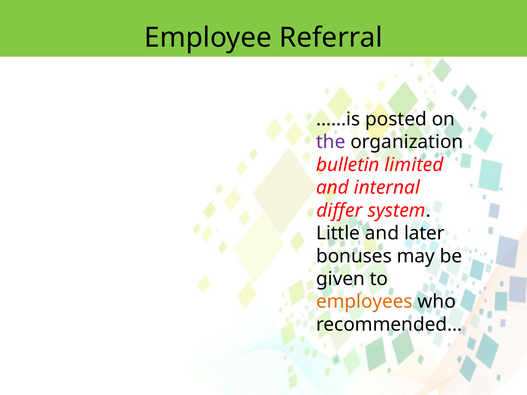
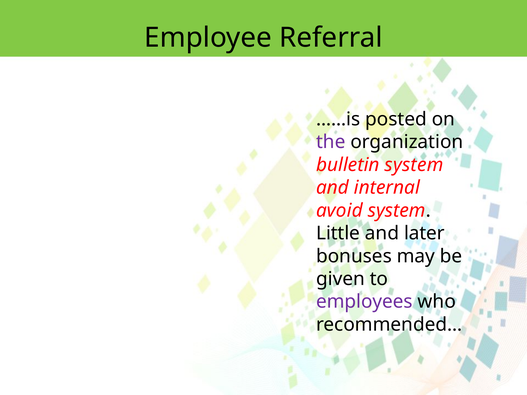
bulletin limited: limited -> system
differ: differ -> avoid
employees colour: orange -> purple
